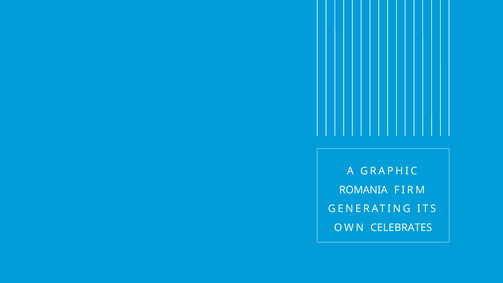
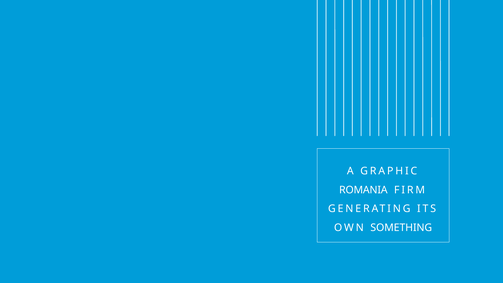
CELEBRATES: CELEBRATES -> SOMETHING
